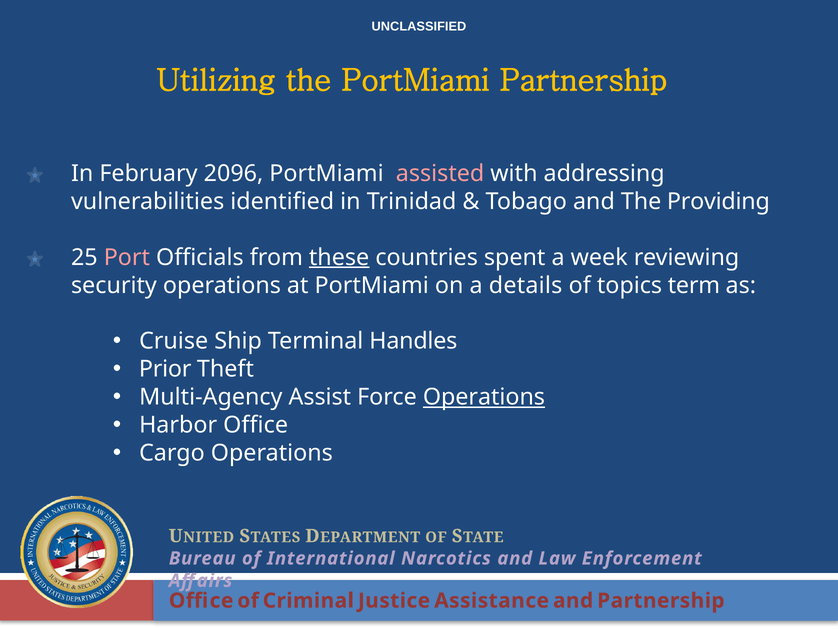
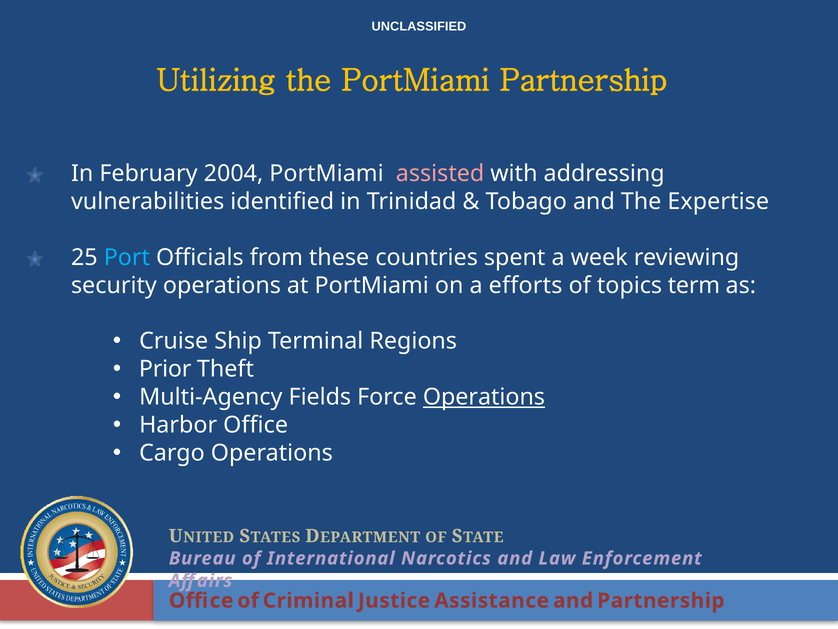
2096: 2096 -> 2004
Providing: Providing -> Expertise
Port colour: pink -> light blue
these underline: present -> none
details: details -> efforts
Handles: Handles -> Regions
Assist: Assist -> Fields
